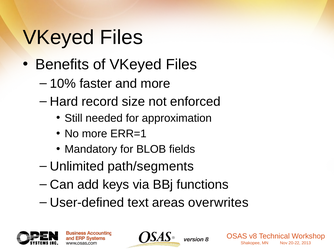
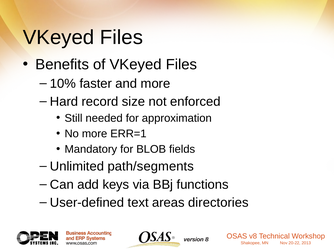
overwrites: overwrites -> directories
